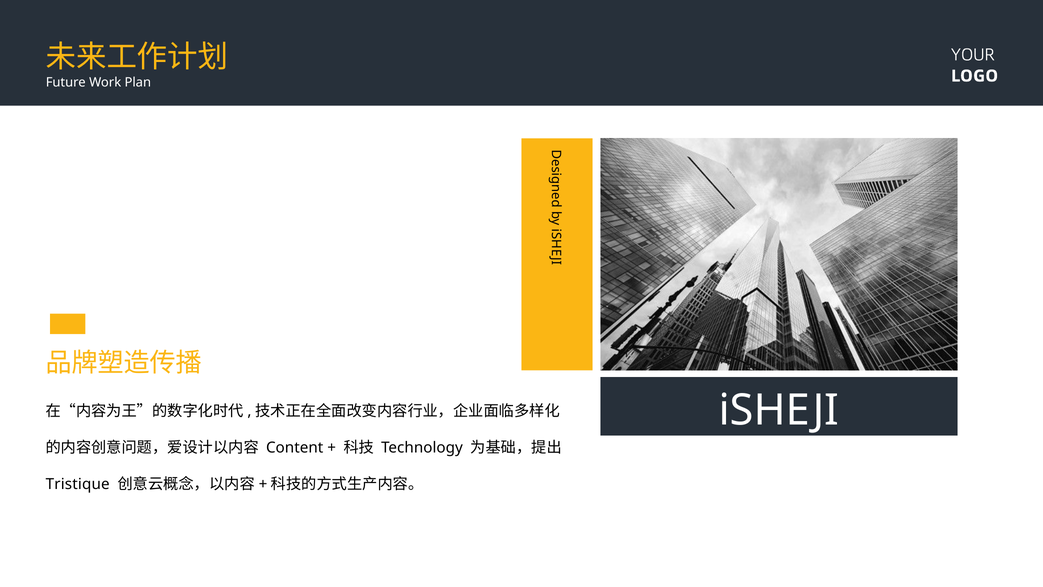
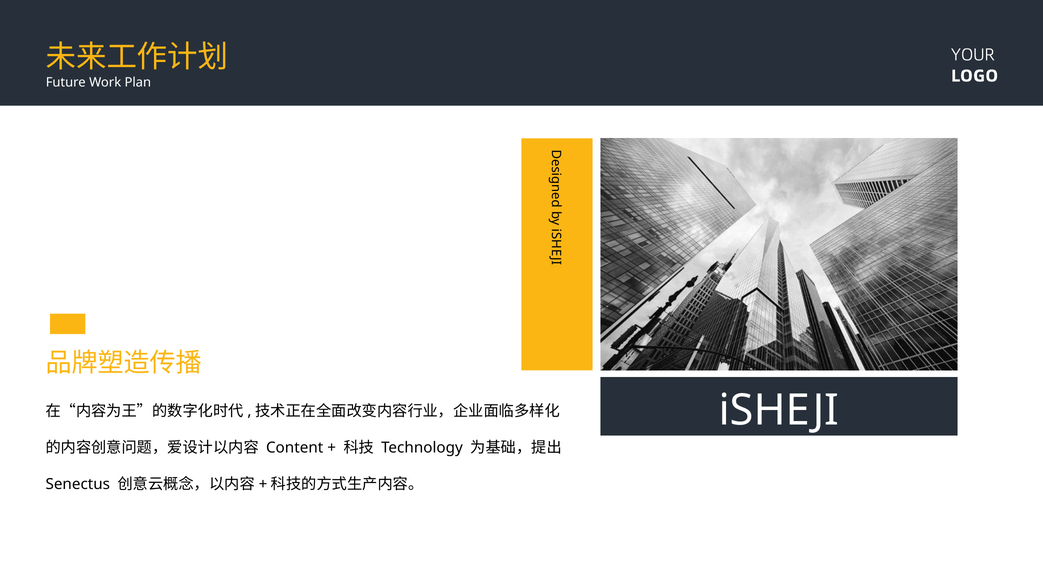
Tristique: Tristique -> Senectus
